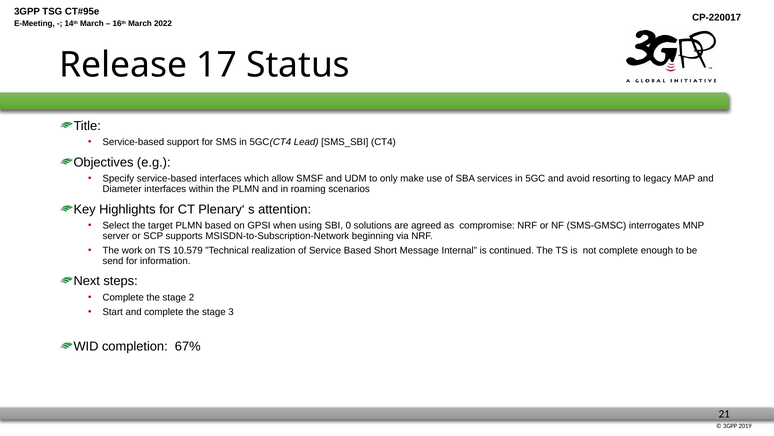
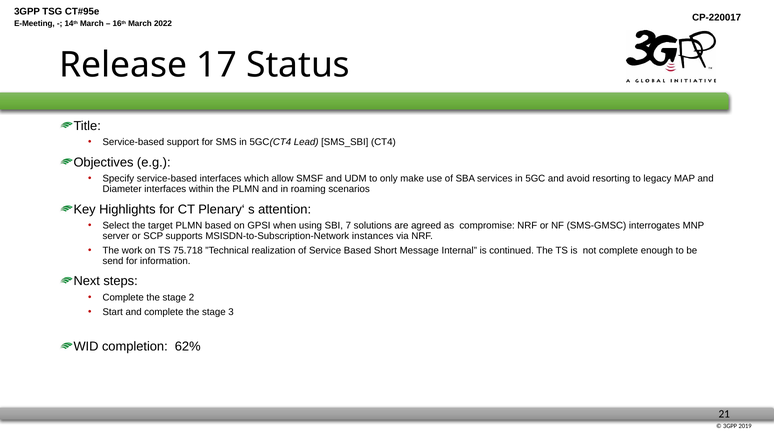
0: 0 -> 7
beginning: beginning -> instances
10.579: 10.579 -> 75.718
67%: 67% -> 62%
